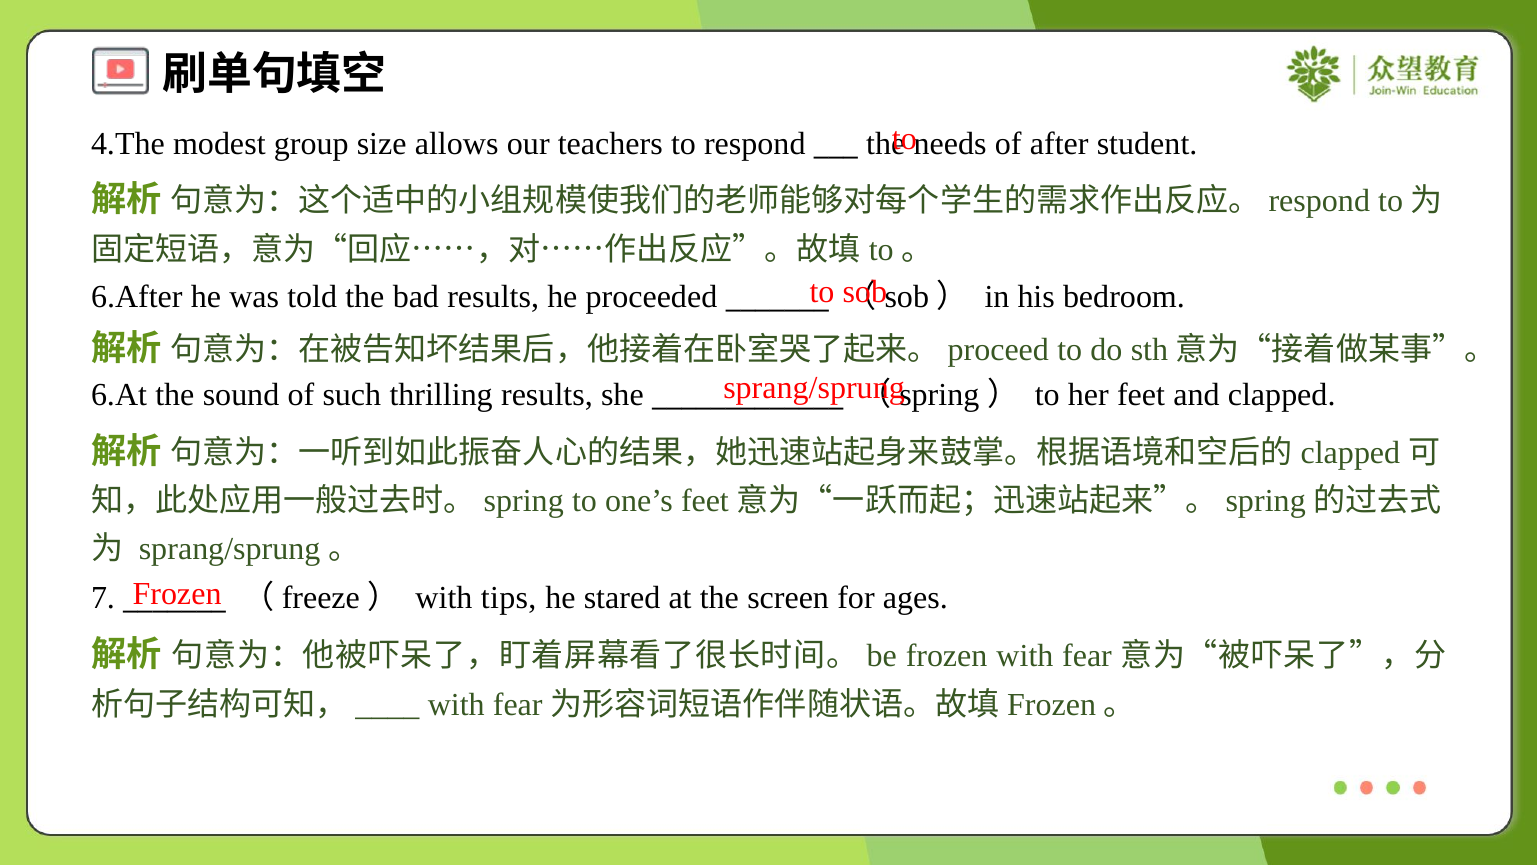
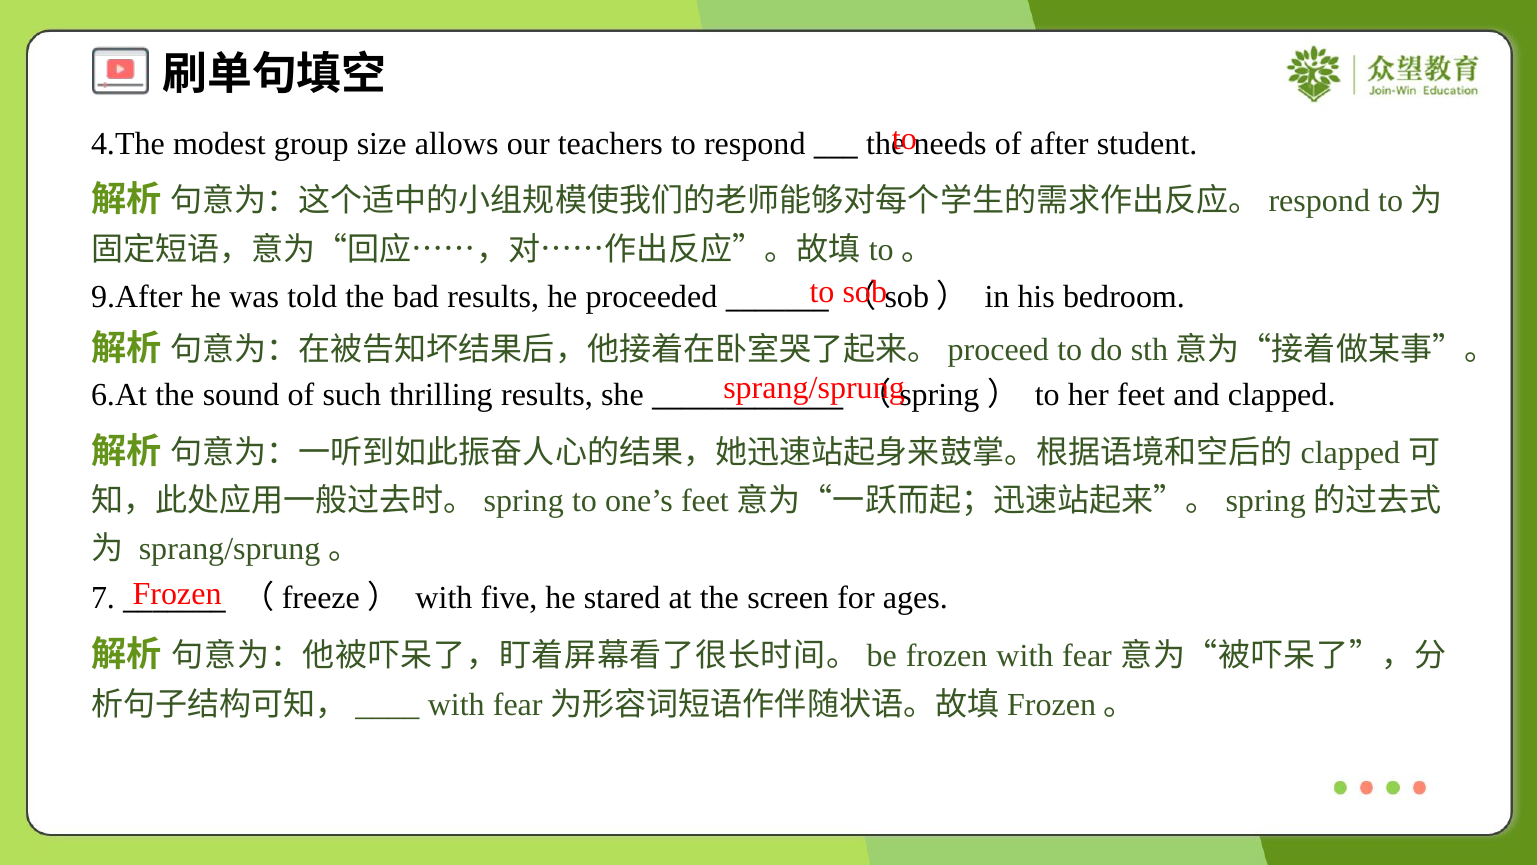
6.After: 6.After -> 9.After
tips: tips -> five
